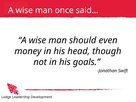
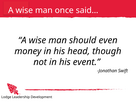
goals: goals -> event
